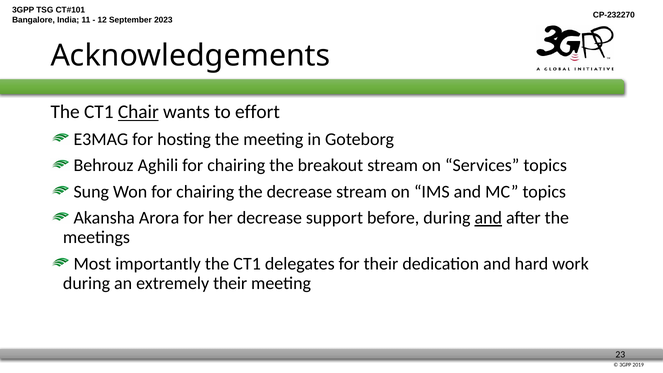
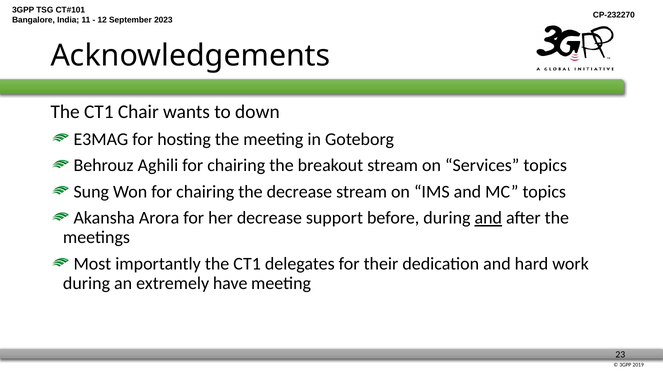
Chair underline: present -> none
effort: effort -> down
extremely their: their -> have
